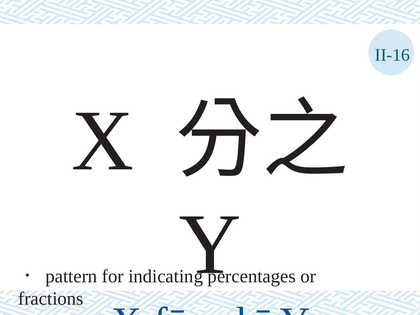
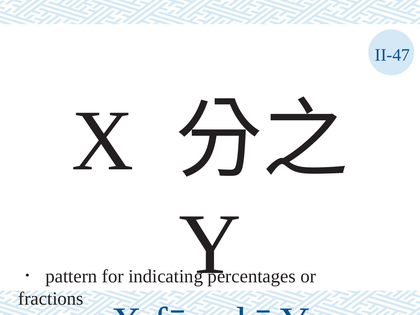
II-16: II-16 -> II-47
